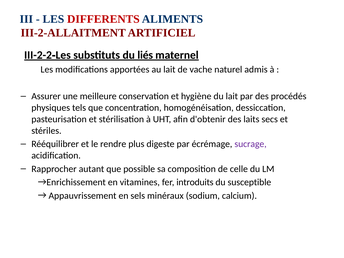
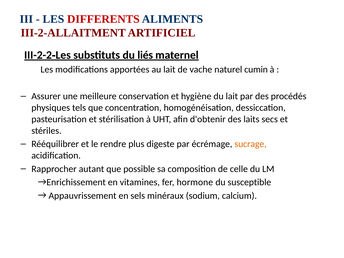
admis: admis -> cumin
sucrage colour: purple -> orange
introduits: introduits -> hormone
